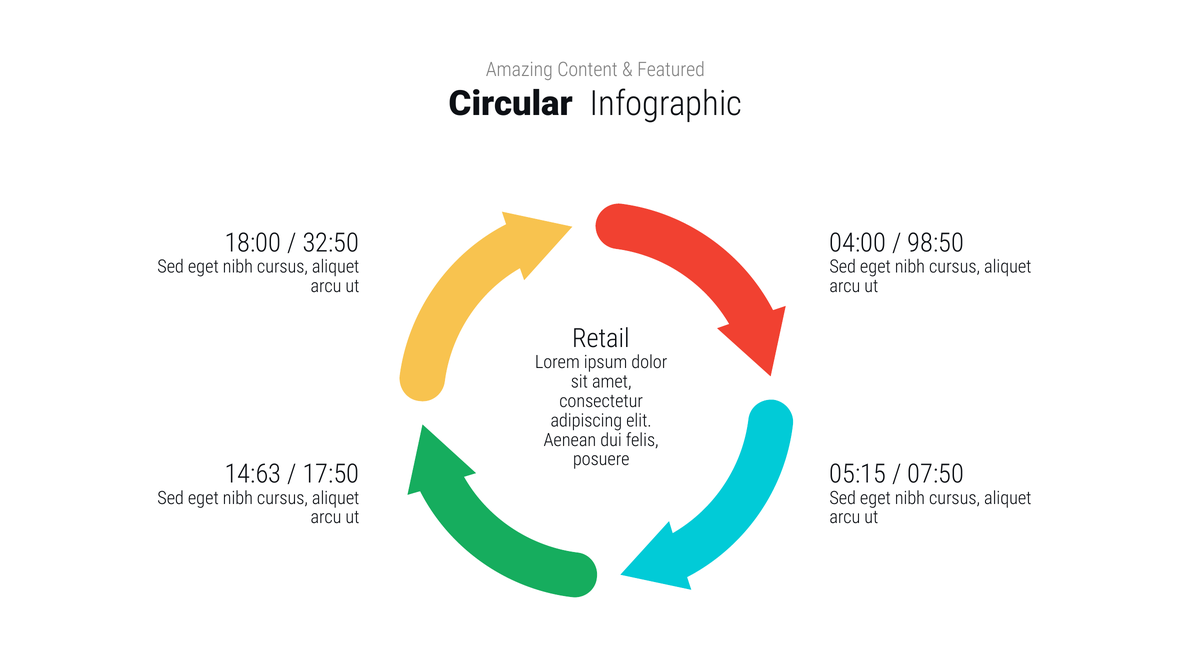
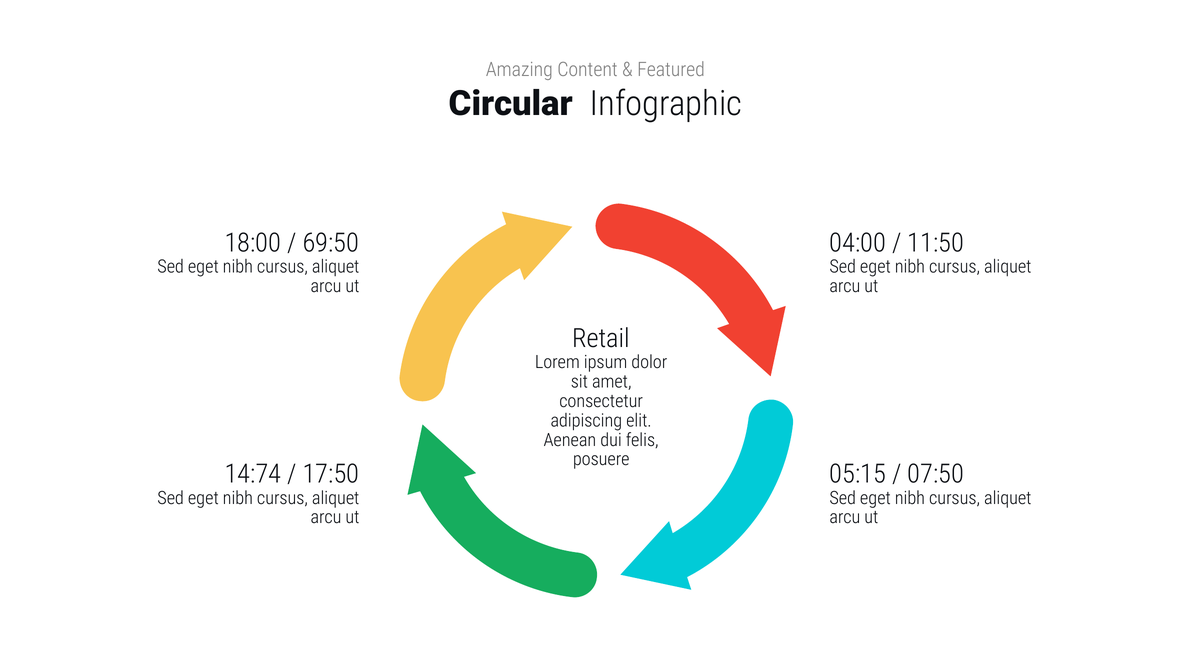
32:50: 32:50 -> 69:50
98:50: 98:50 -> 11:50
14:63: 14:63 -> 14:74
